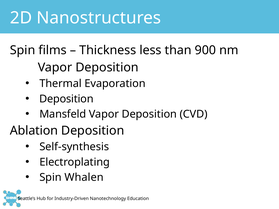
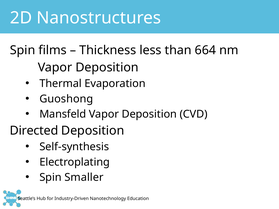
900: 900 -> 664
Deposition at (66, 99): Deposition -> Guoshong
Ablation: Ablation -> Directed
Whalen: Whalen -> Smaller
